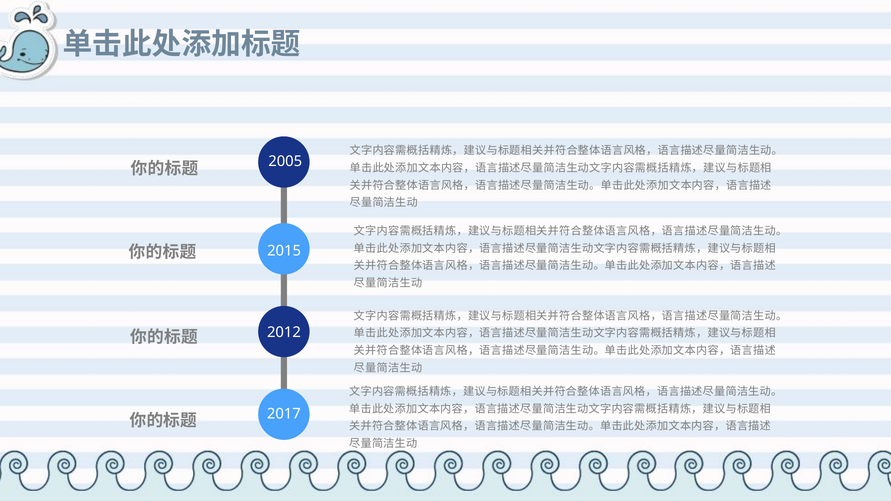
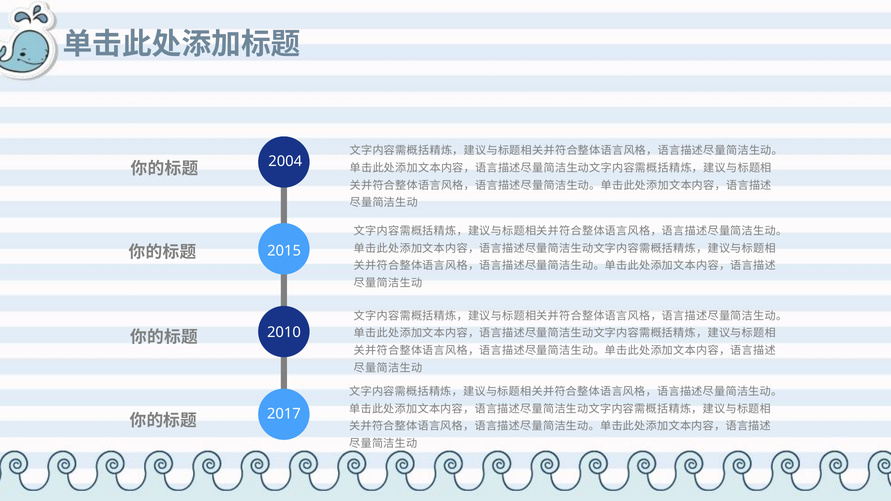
2005: 2005 -> 2004
2012: 2012 -> 2010
